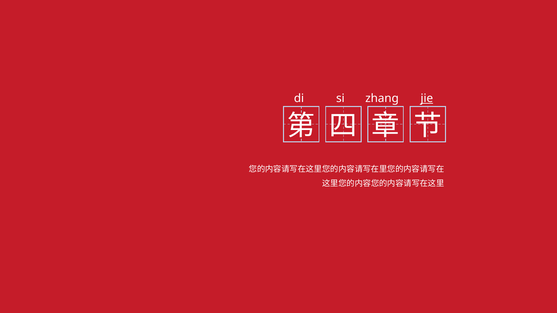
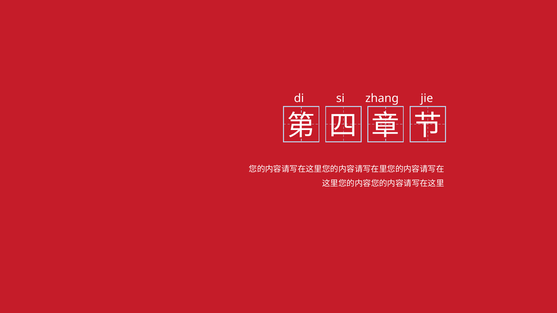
jie underline: present -> none
